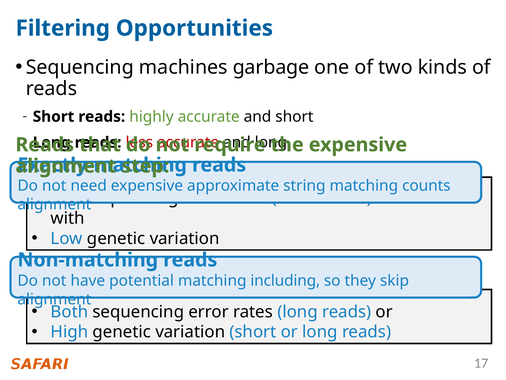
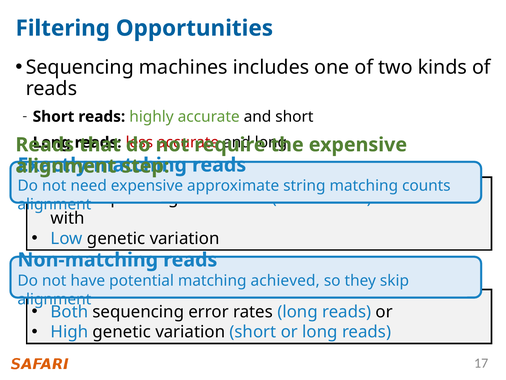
garbage: garbage -> includes
including: including -> achieved
